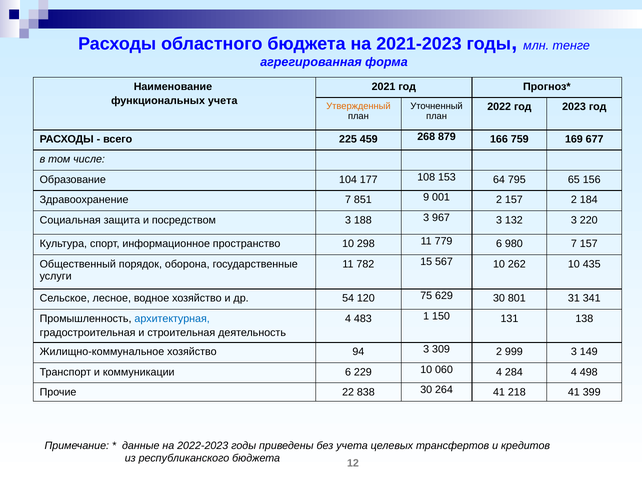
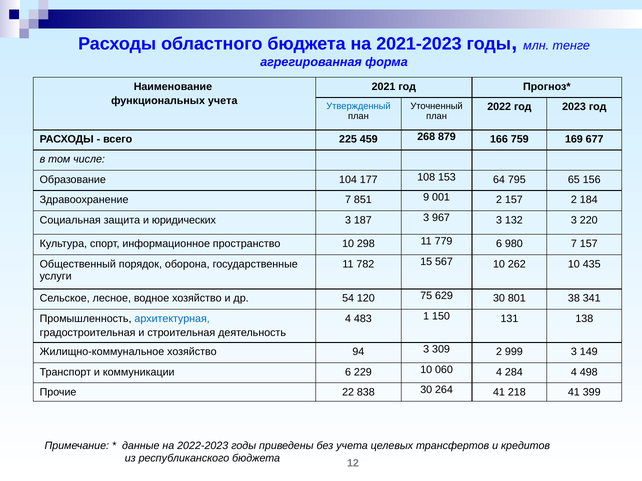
Утвержденный colour: orange -> blue
посредством: посредством -> юридических
188: 188 -> 187
31: 31 -> 38
